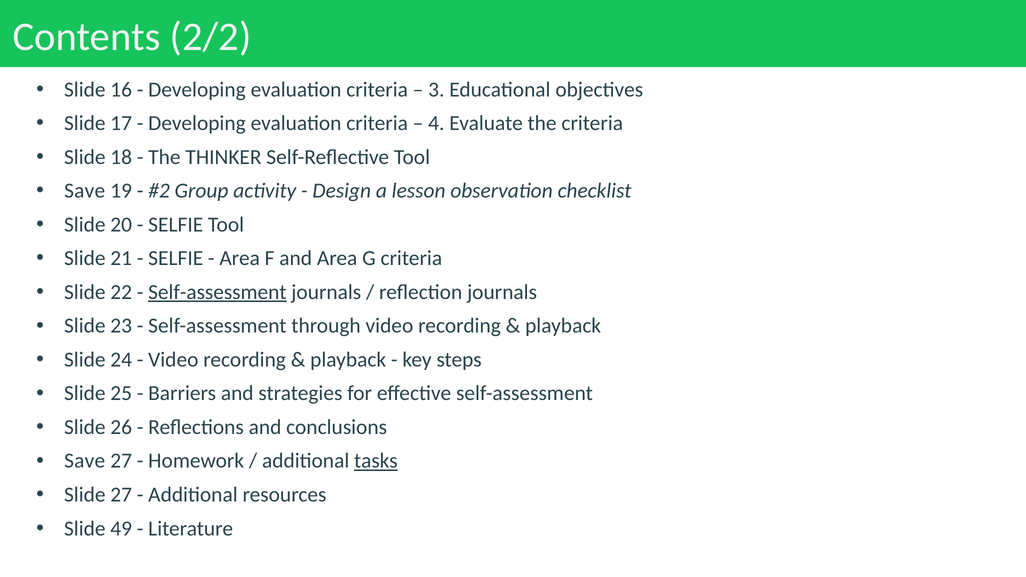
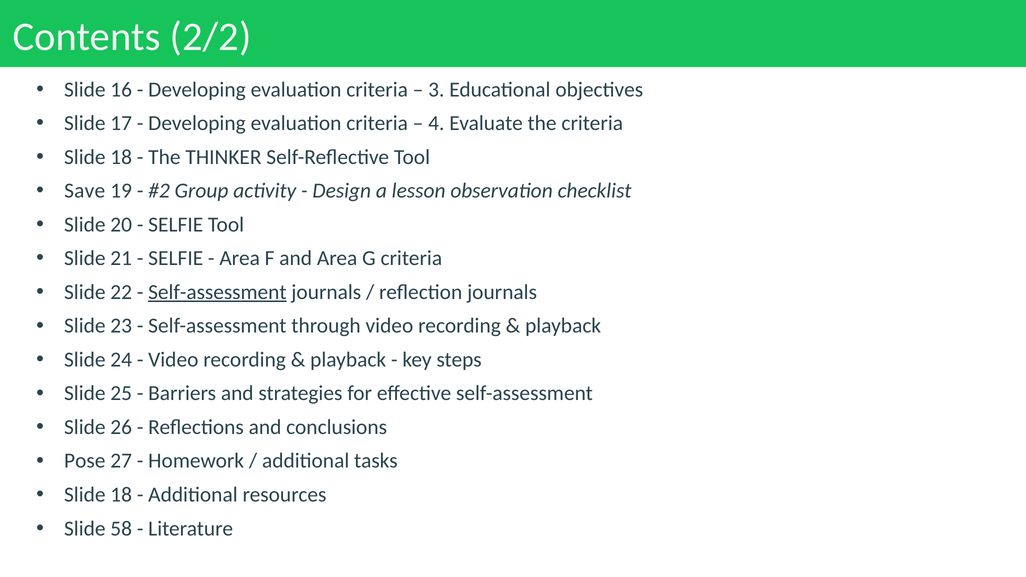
Save at (85, 461): Save -> Pose
tasks underline: present -> none
27 at (121, 495): 27 -> 18
49: 49 -> 58
